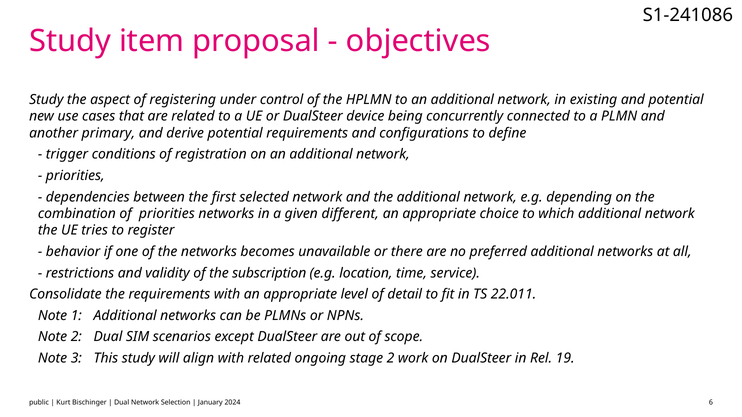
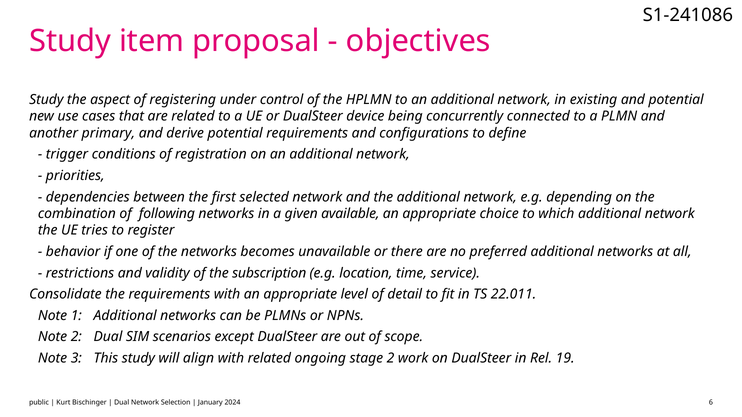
of priorities: priorities -> following
different: different -> available
